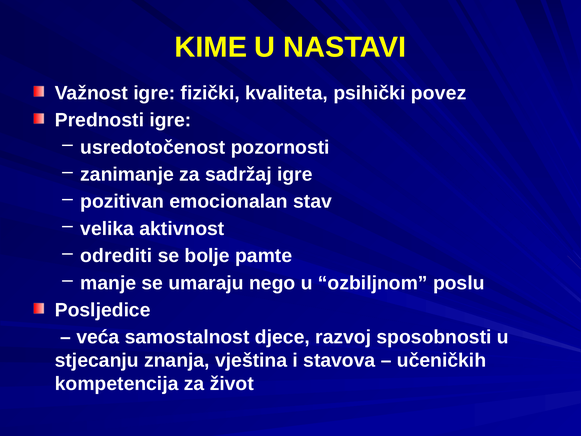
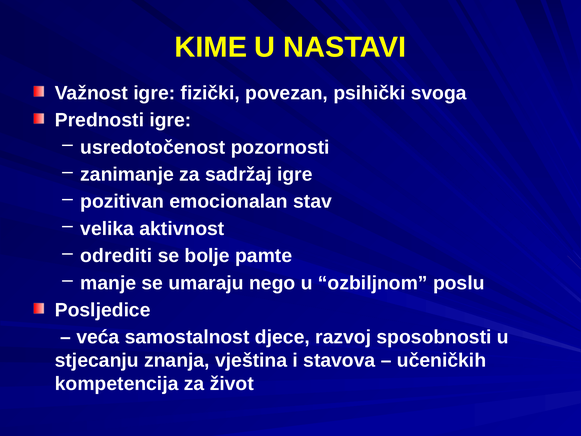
kvaliteta: kvaliteta -> povezan
povez: povez -> svoga
